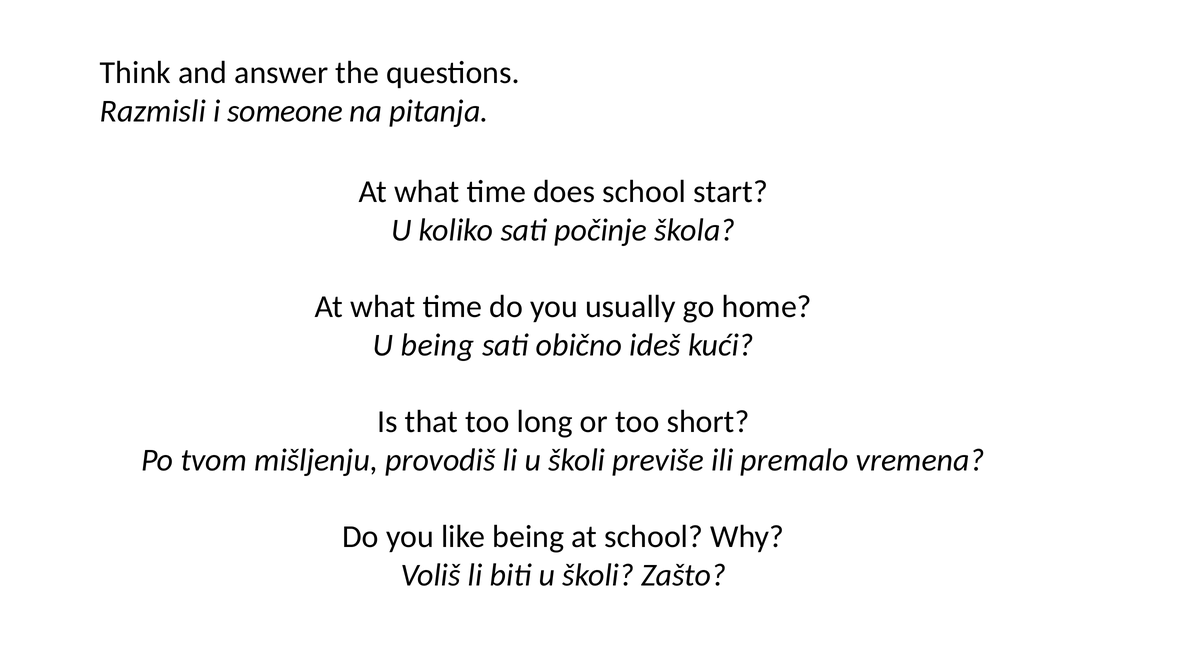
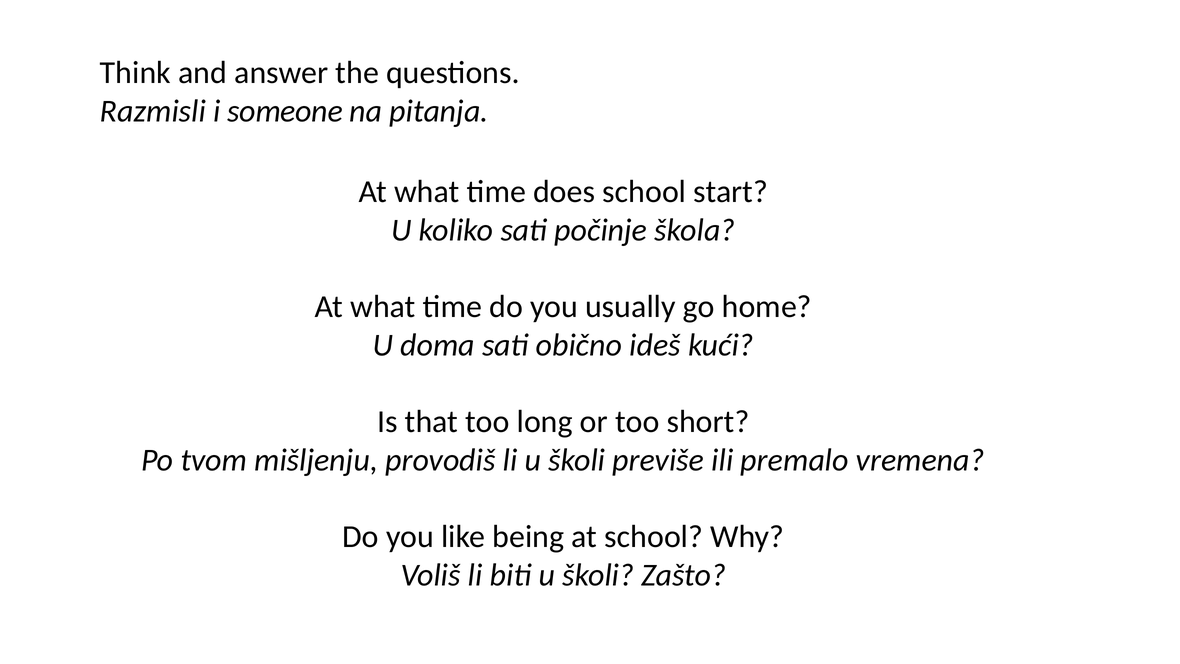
U being: being -> doma
